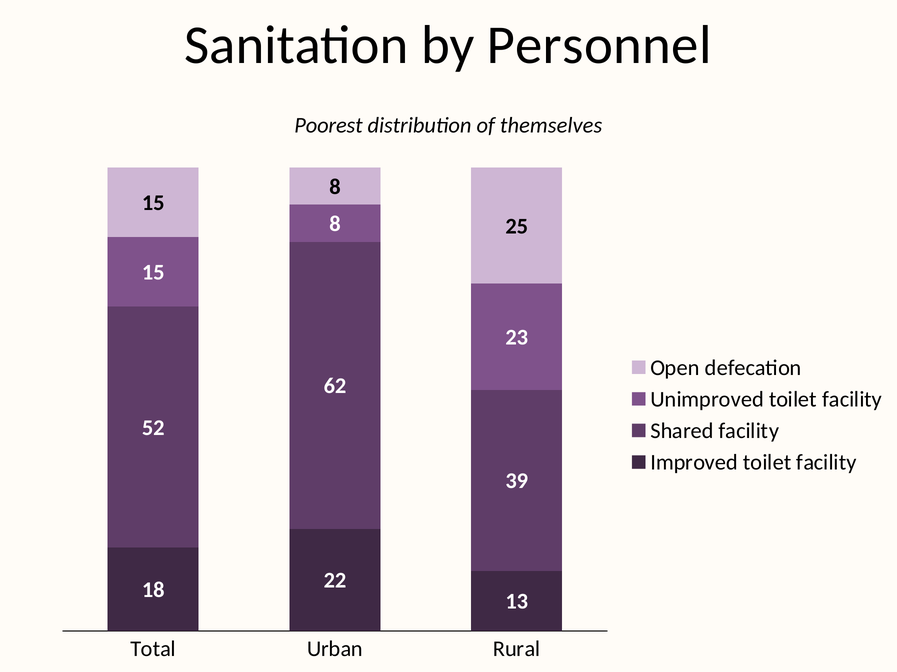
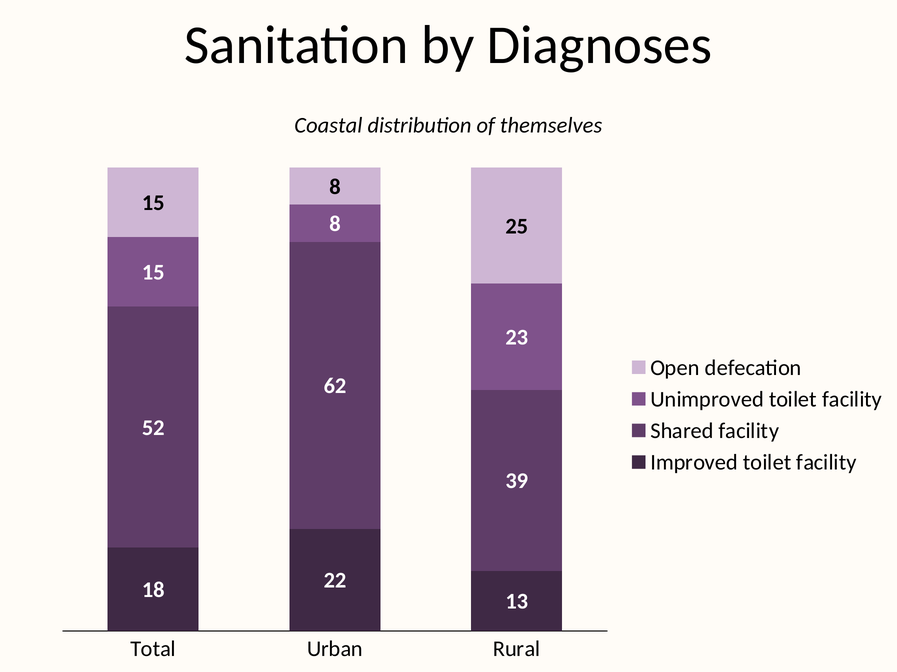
Personnel: Personnel -> Diagnoses
Poorest: Poorest -> Coastal
